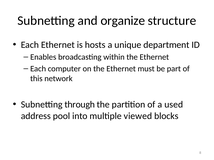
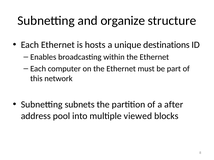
department: department -> destinations
through: through -> subnets
used: used -> after
